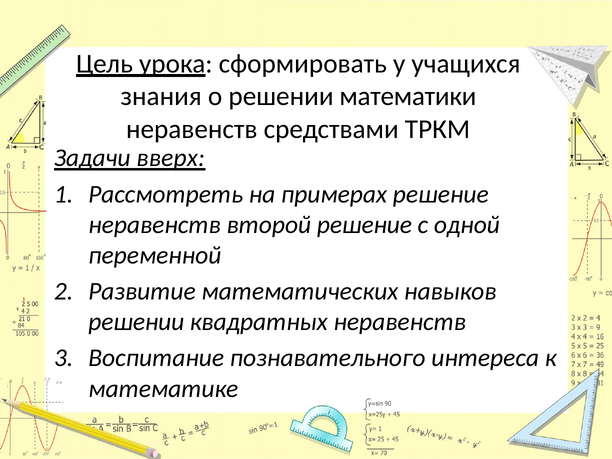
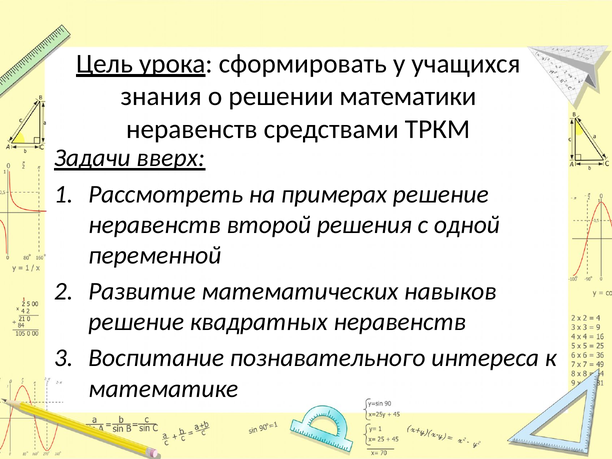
второй решение: решение -> решения
решении at (136, 322): решении -> решение
